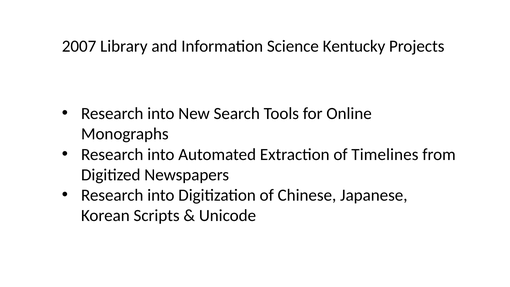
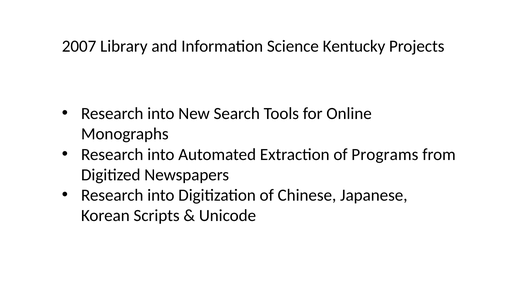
Timelines: Timelines -> Programs
